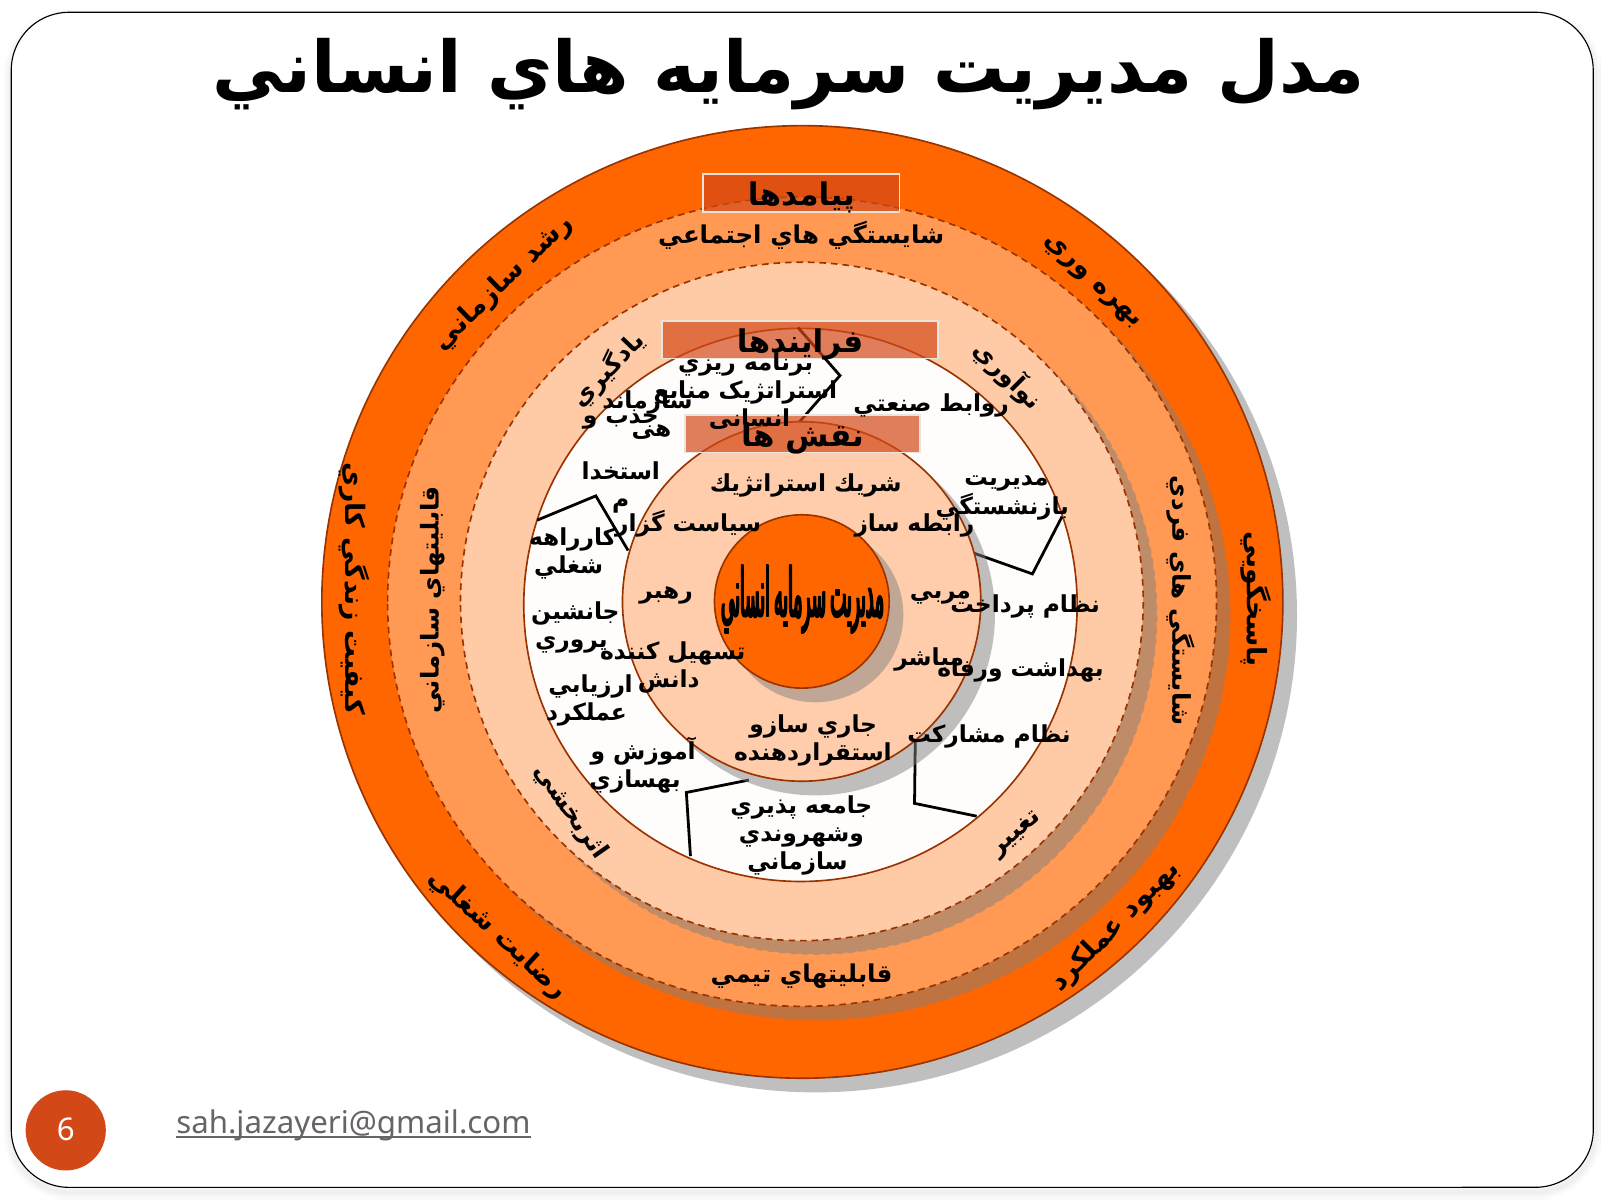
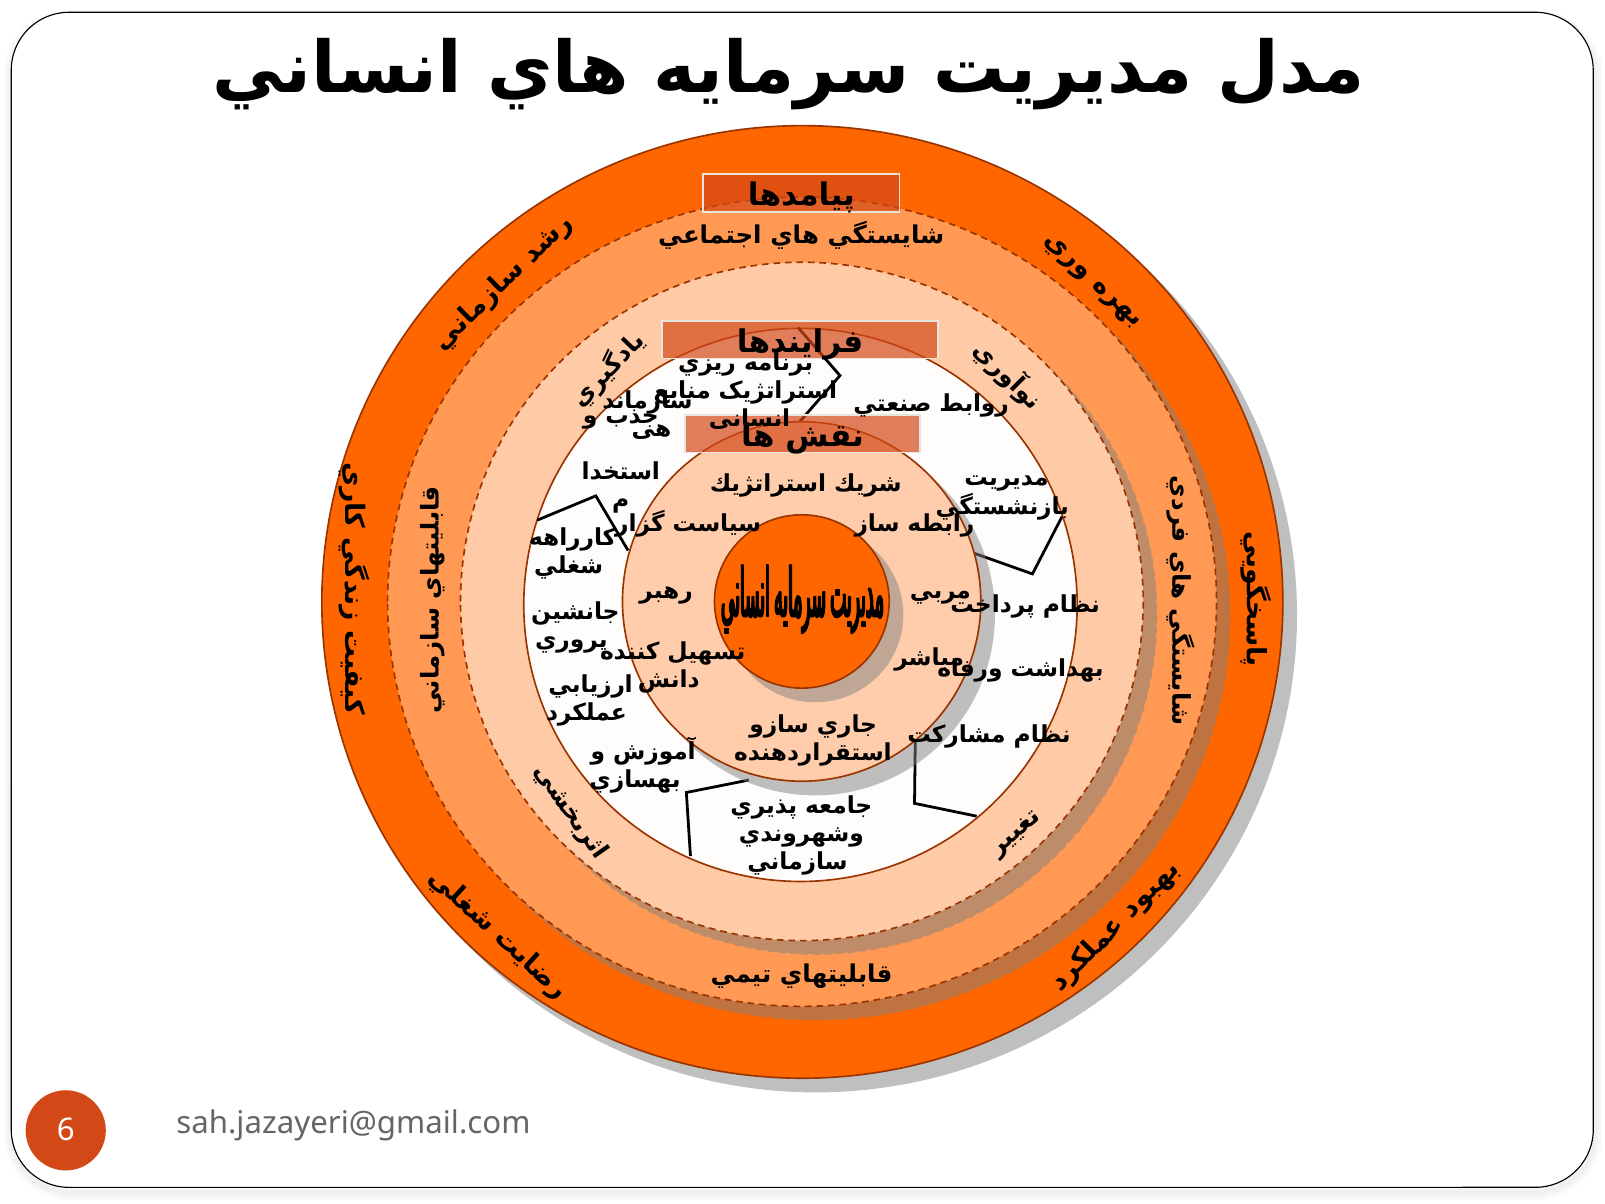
sah.jazayeri@gmail.com underline: present -> none
